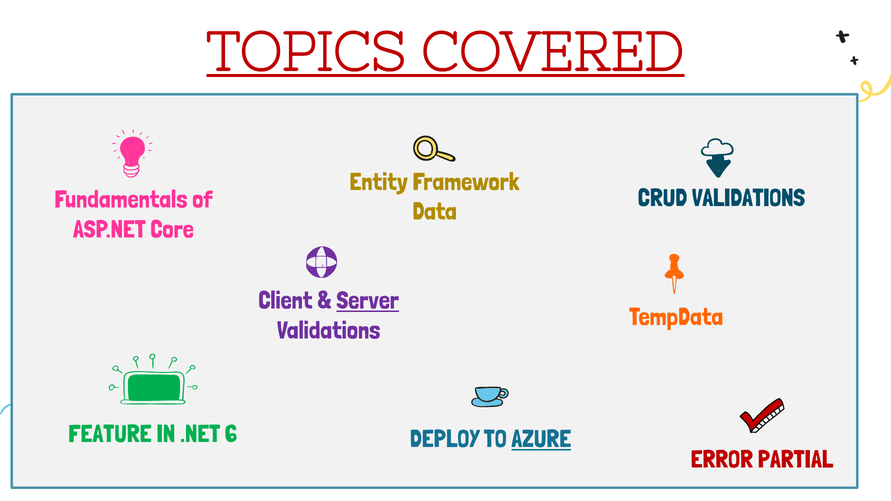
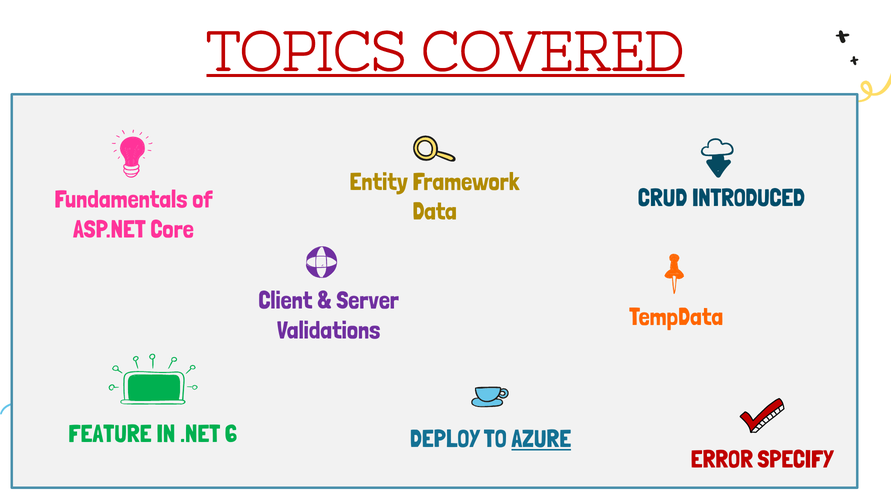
CRUD VALIDATIONS: VALIDATIONS -> INTRODUCED
Server underline: present -> none
PARTIAL: PARTIAL -> SPECIFY
